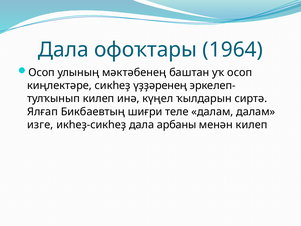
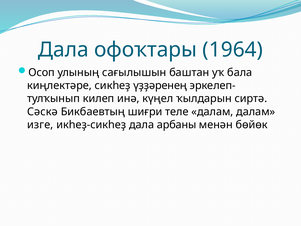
мәктәбенең: мәктәбенең -> сағылышын
уҡ осоп: осоп -> бала
Ялғап: Ялғап -> Сәскә
менән килеп: килеп -> бөйөк
